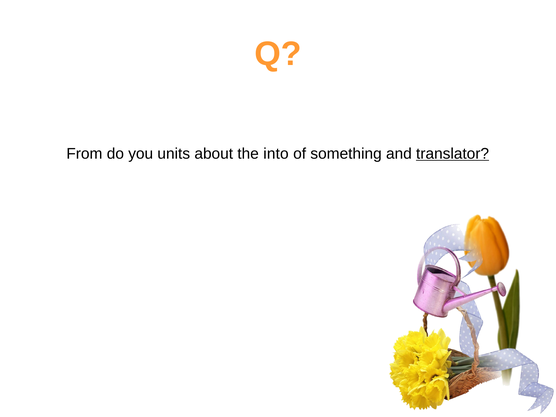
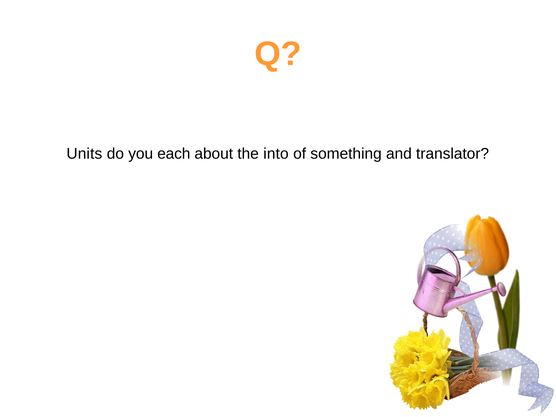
From: From -> Units
units: units -> each
translator underline: present -> none
